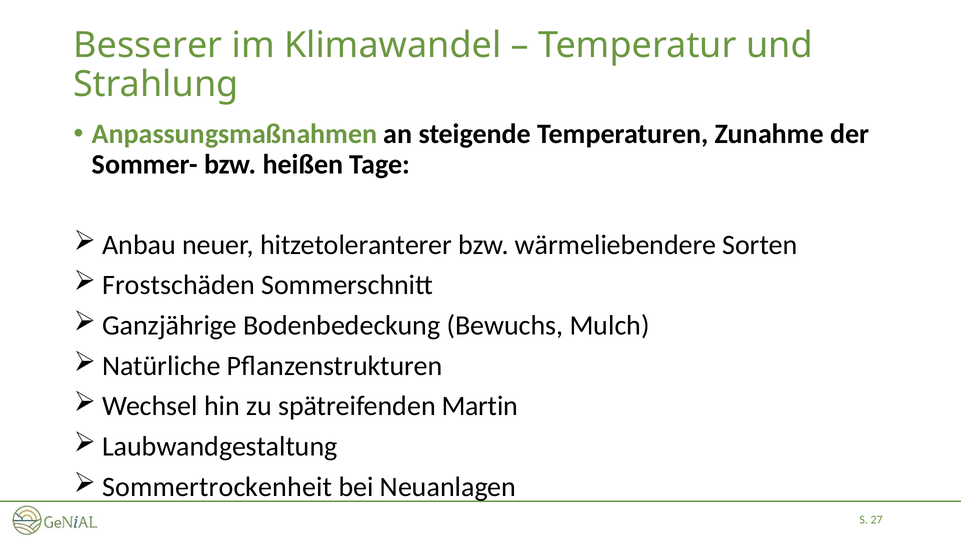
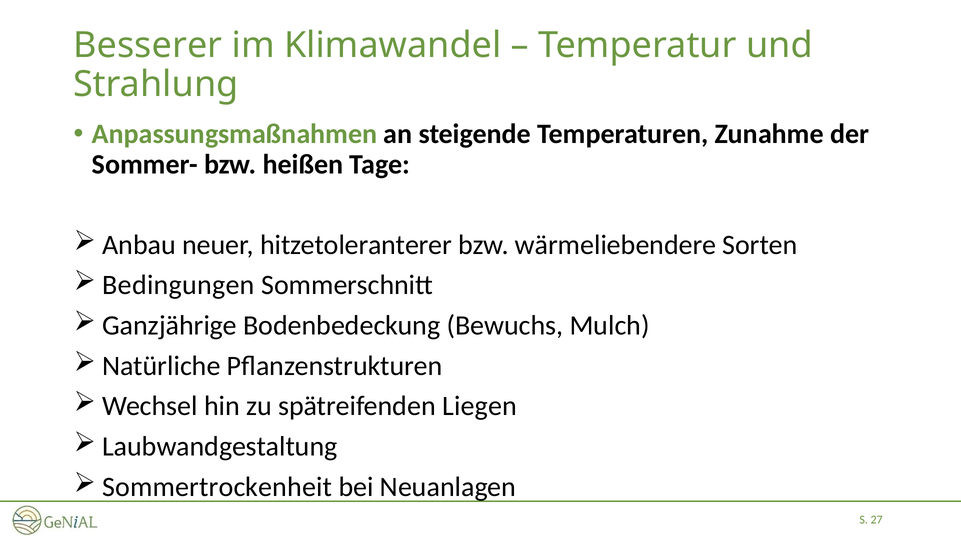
Frostschäden: Frostschäden -> Bedingungen
Martin: Martin -> Liegen
